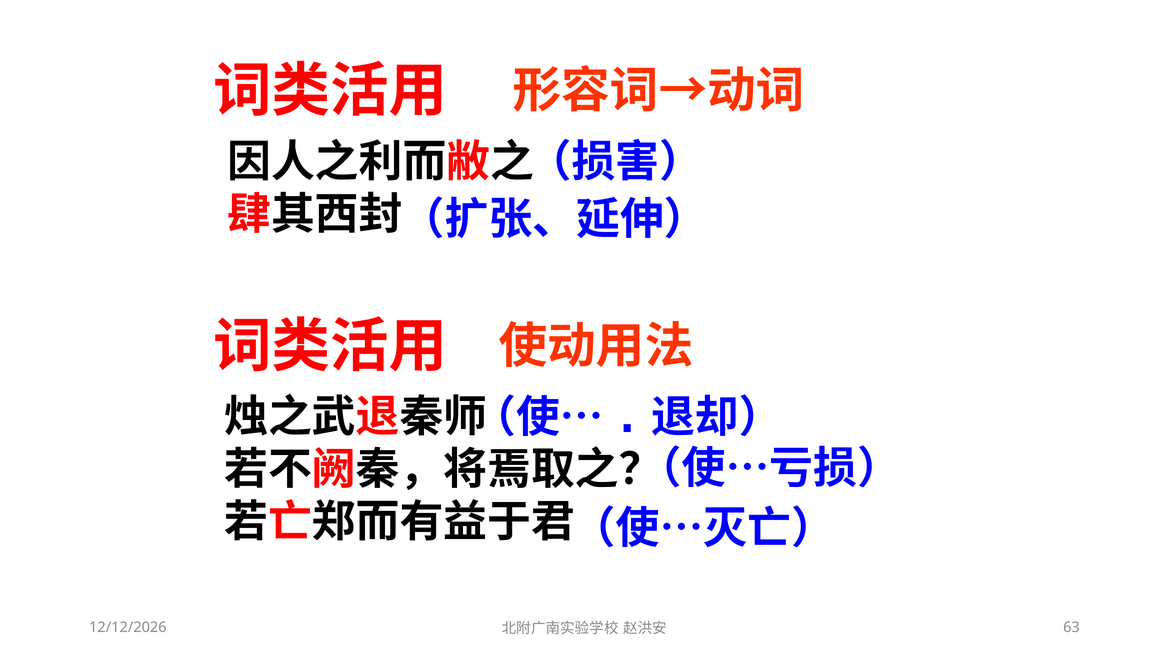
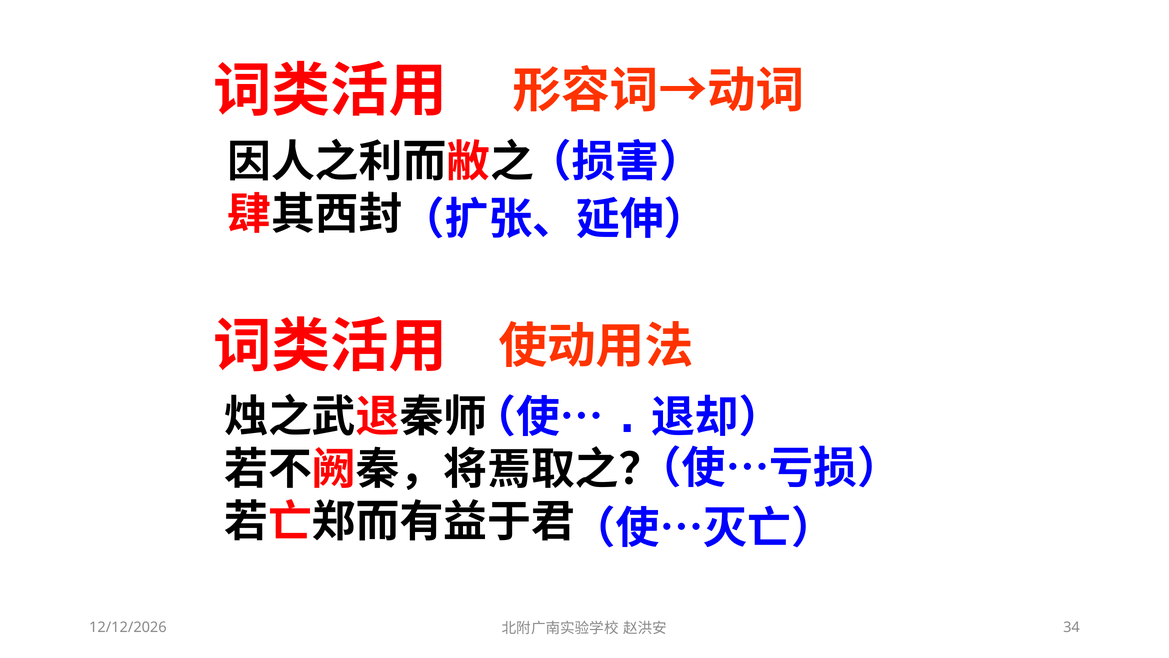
63: 63 -> 34
